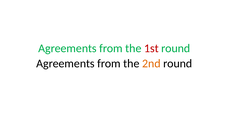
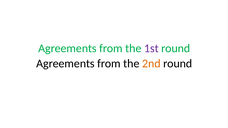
1st colour: red -> purple
